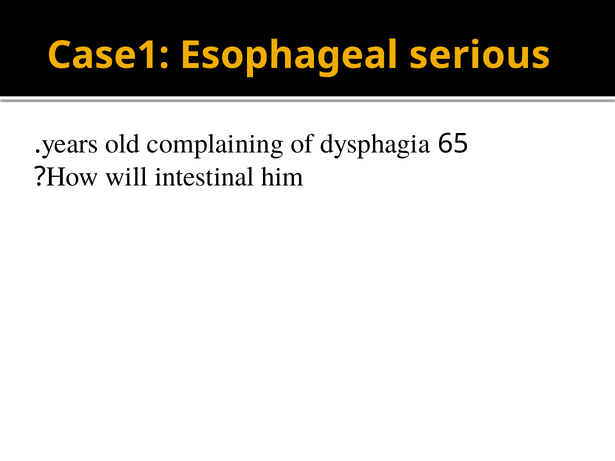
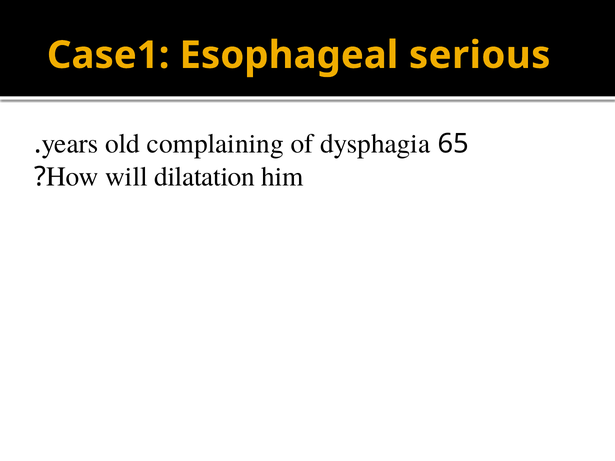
intestinal: intestinal -> dilatation
